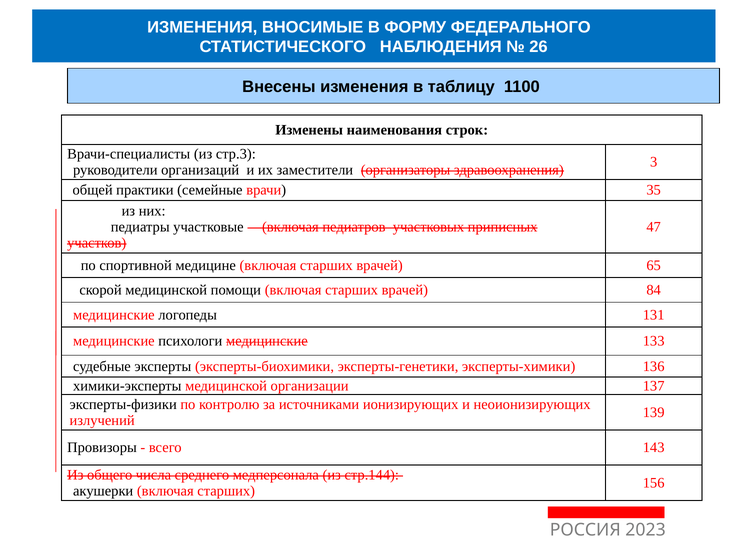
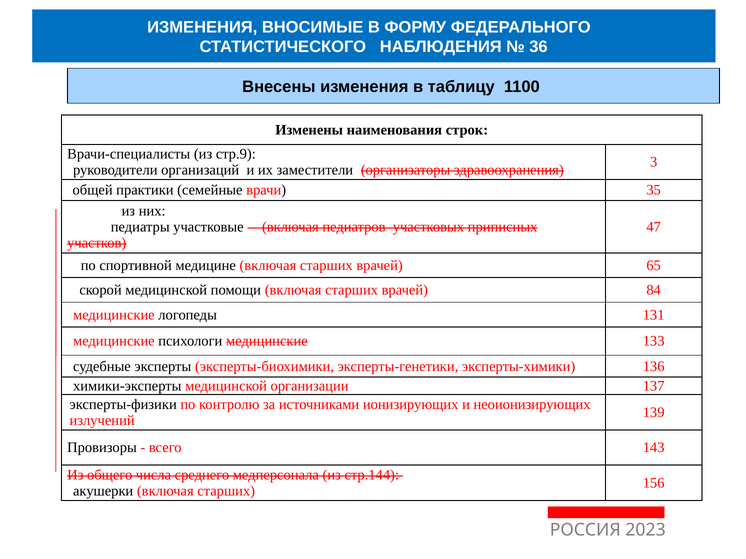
26: 26 -> 36
стр.3: стр.3 -> стр.9
